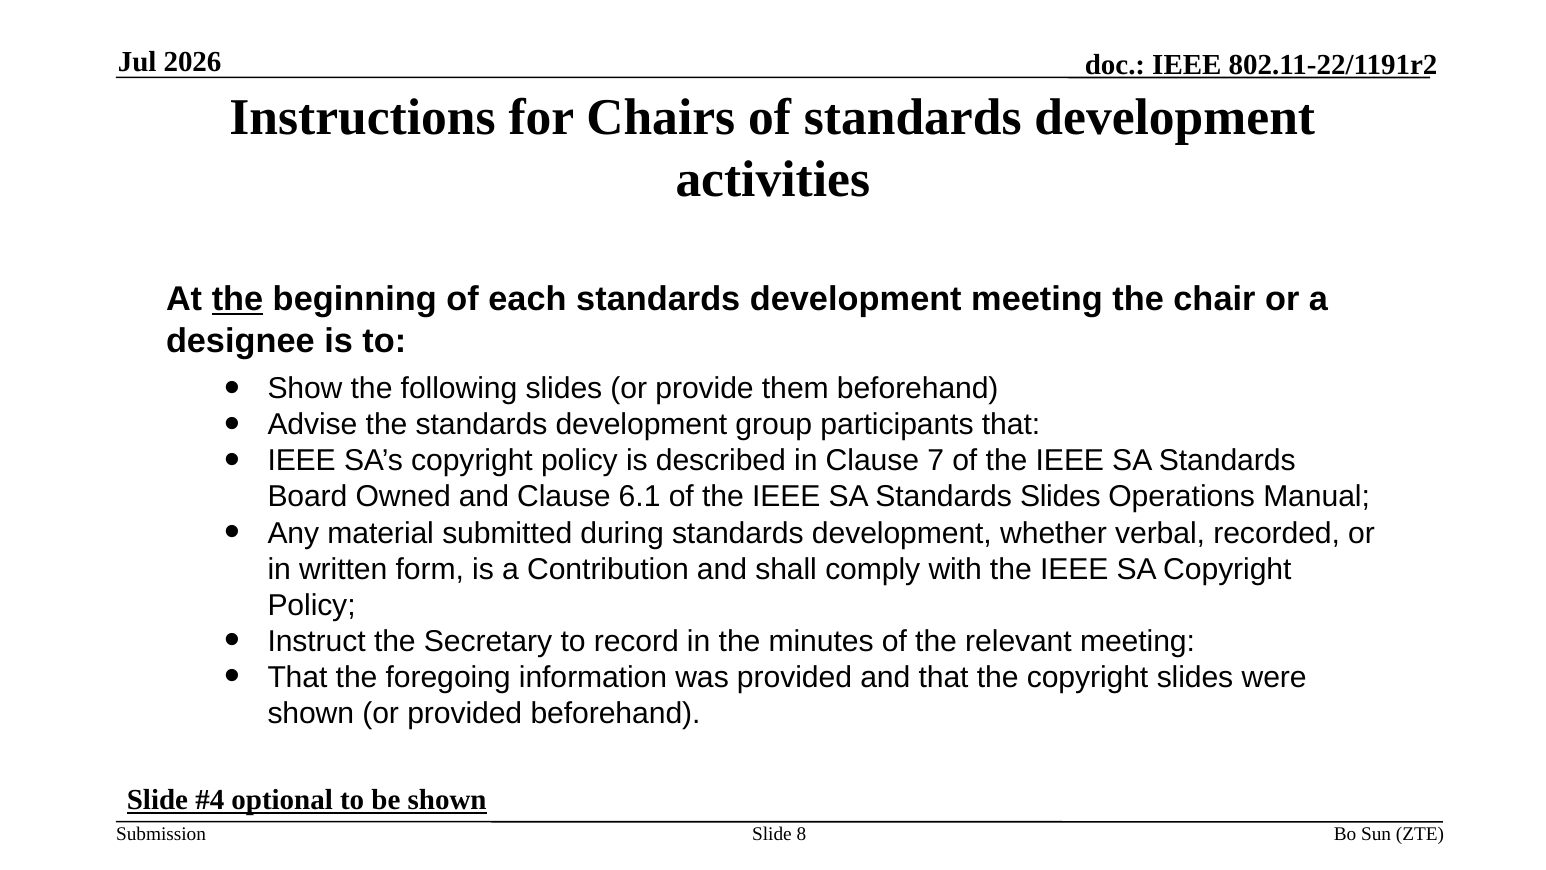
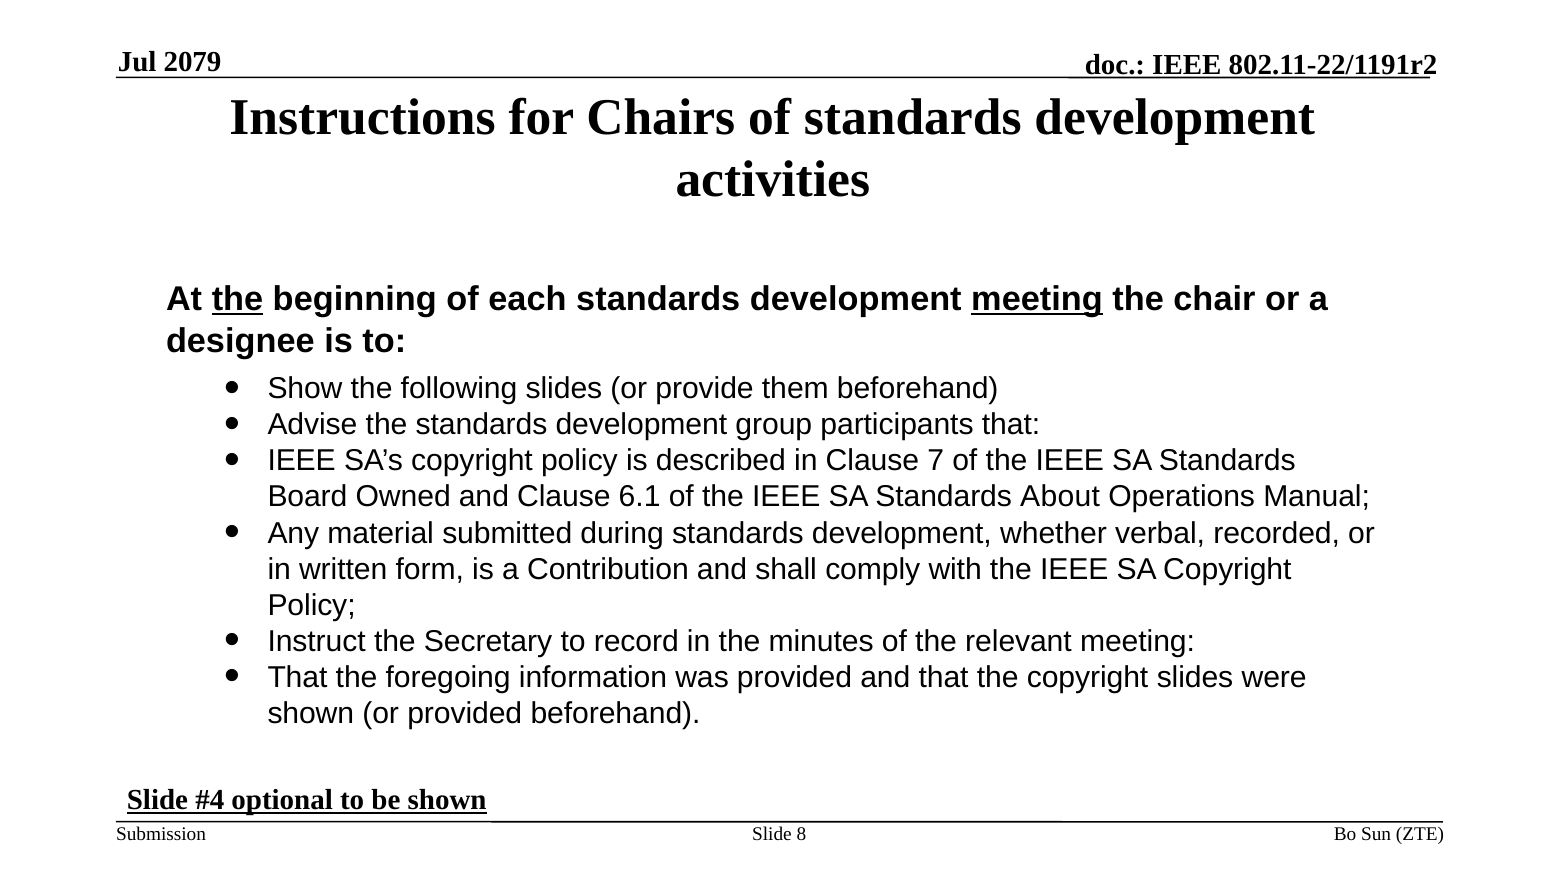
2026: 2026 -> 2079
meeting at (1037, 299) underline: none -> present
Standards Slides: Slides -> About
